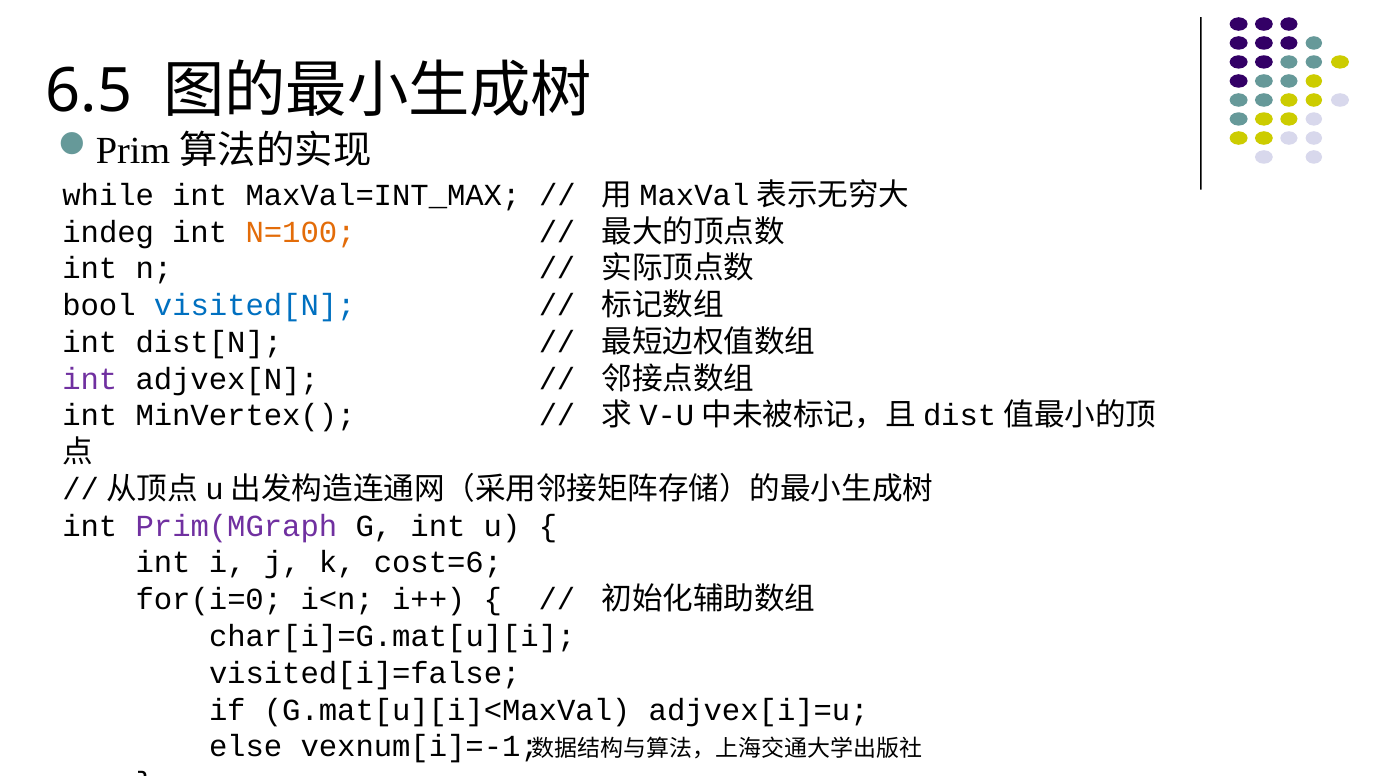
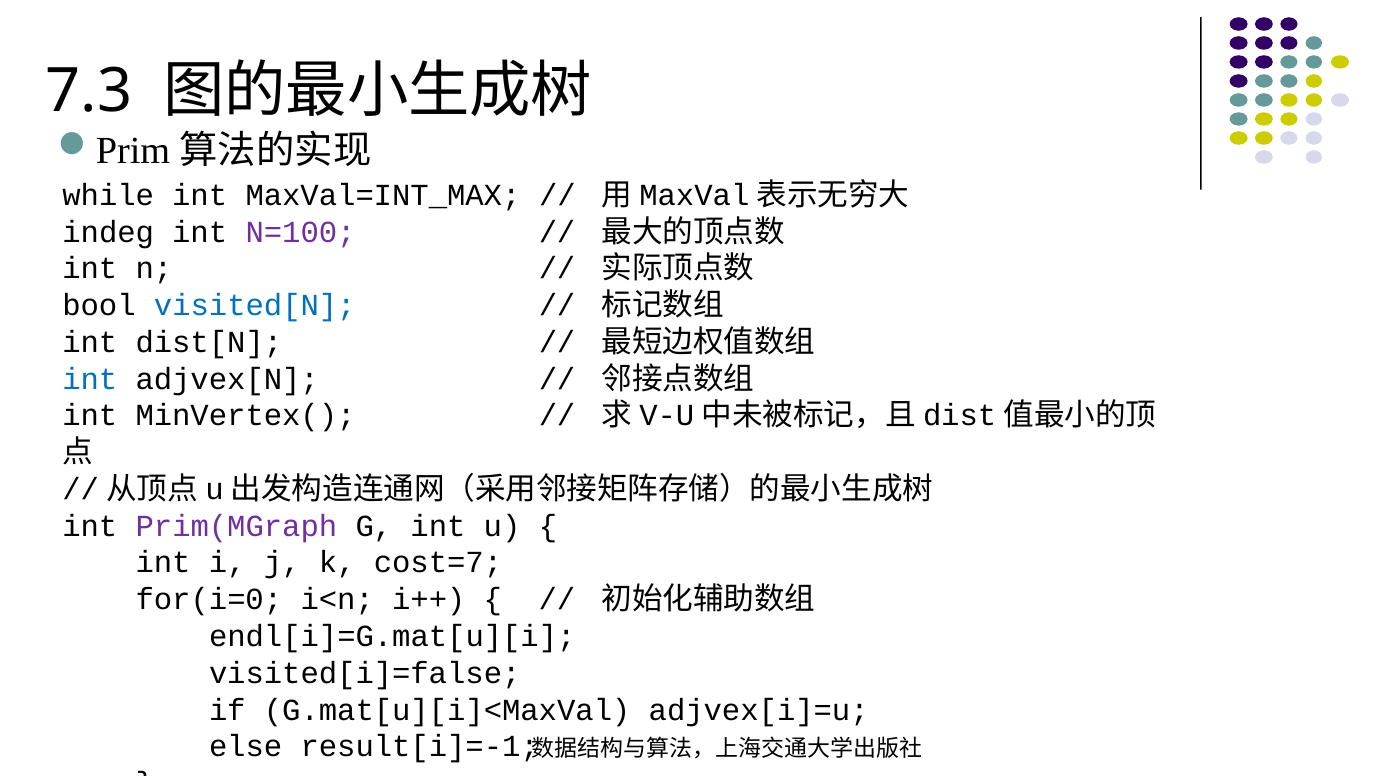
6.5: 6.5 -> 7.3
N=100 colour: orange -> purple
int at (90, 379) colour: purple -> blue
cost=6: cost=6 -> cost=7
char[i]=G.mat[u][i: char[i]=G.mat[u][i -> endl[i]=G.mat[u][i
vexnum[i]=-1: vexnum[i]=-1 -> result[i]=-1
